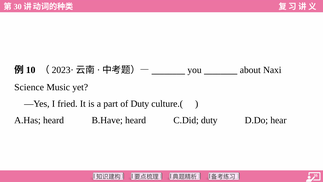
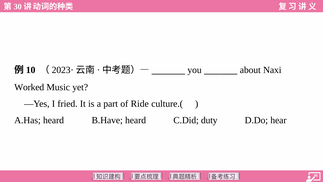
Science: Science -> Worked
of Duty: Duty -> Ride
